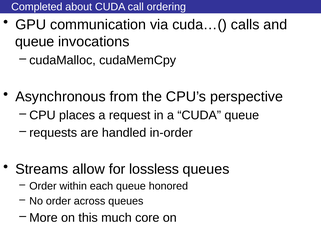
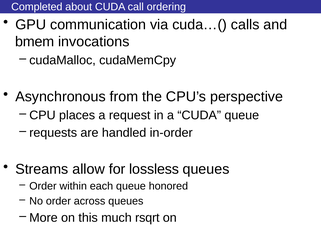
queue at (35, 42): queue -> bmem
core: core -> rsqrt
